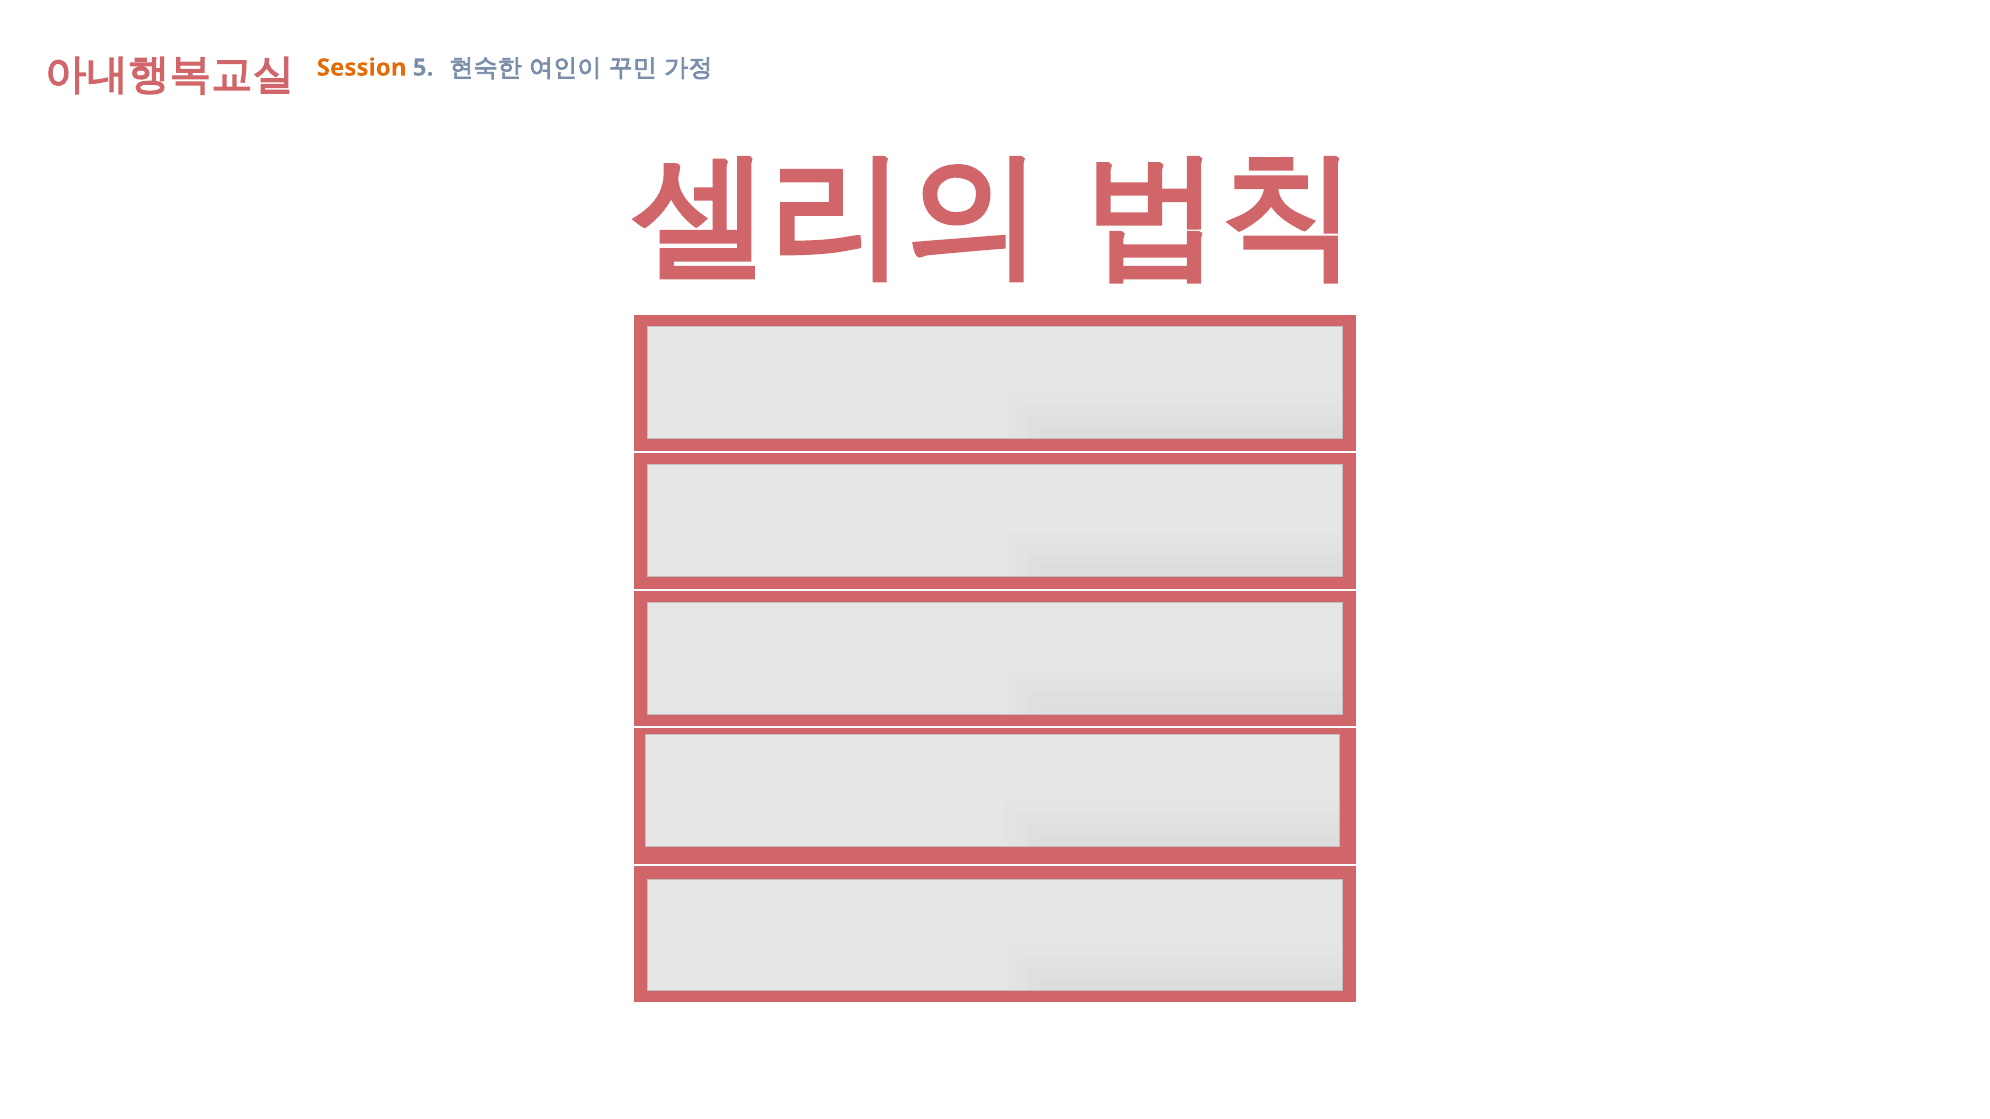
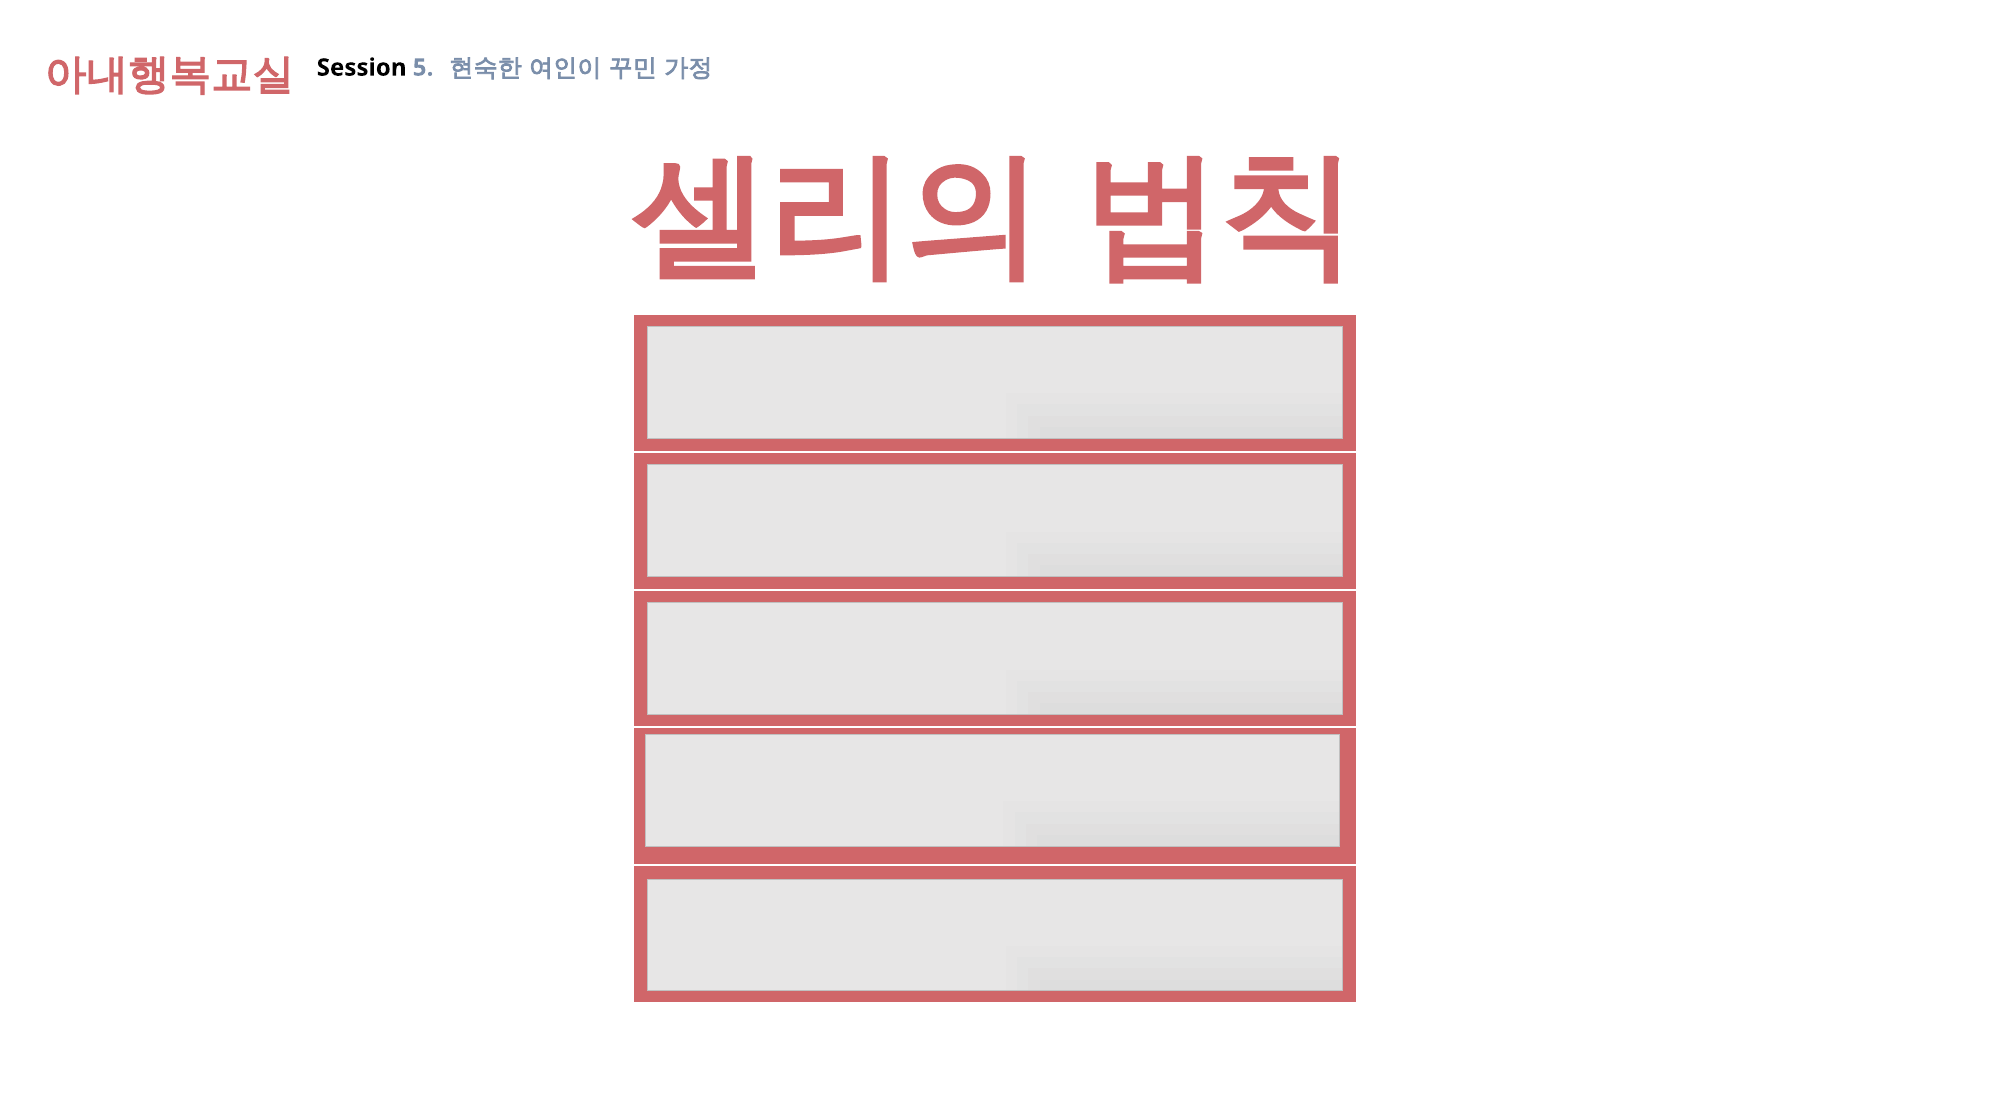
Session colour: orange -> black
